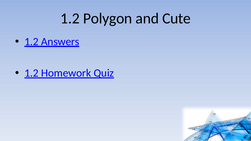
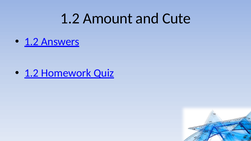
Polygon: Polygon -> Amount
